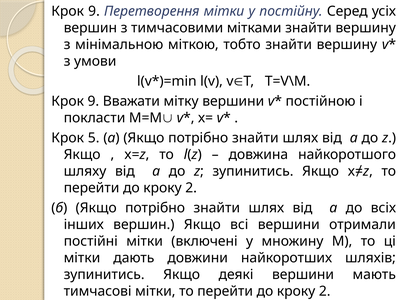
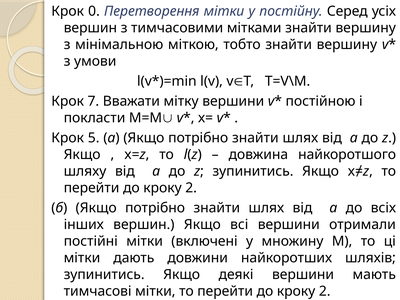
9 at (94, 11): 9 -> 0
9 at (93, 101): 9 -> 7
